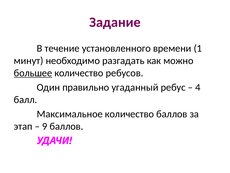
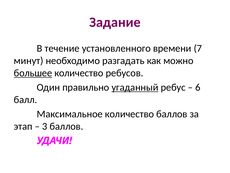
1: 1 -> 7
угаданный underline: none -> present
4: 4 -> 6
9: 9 -> 3
